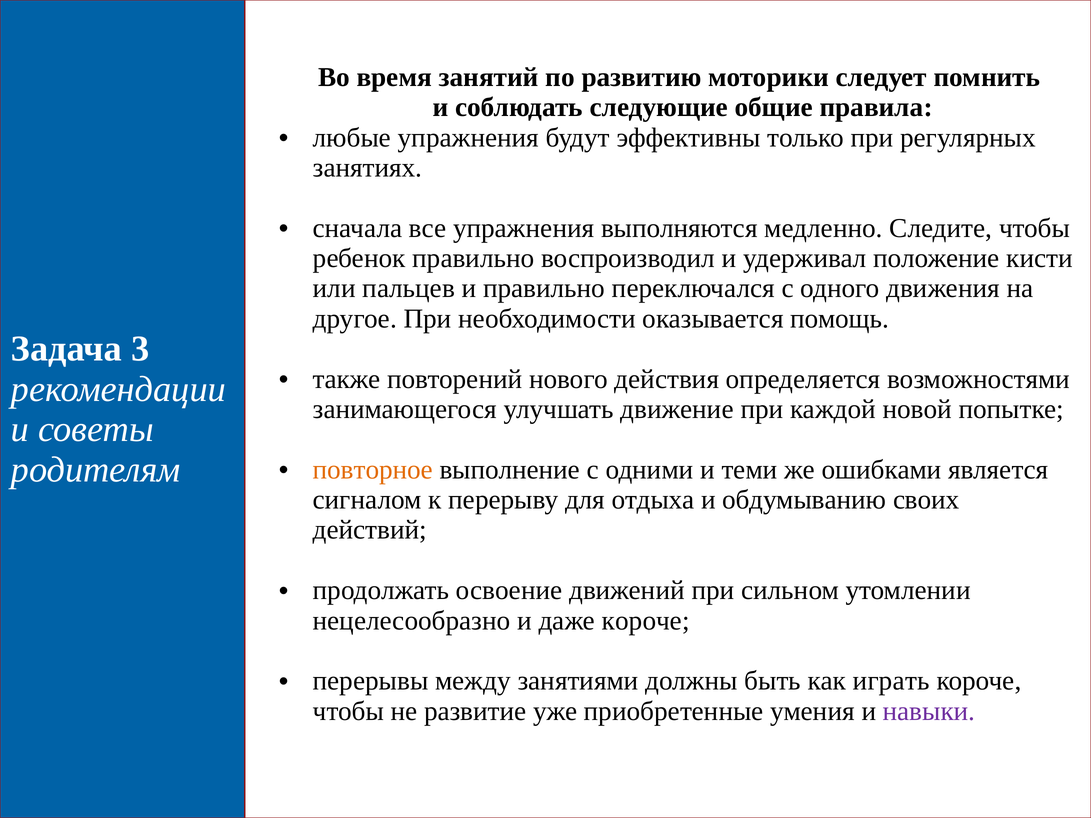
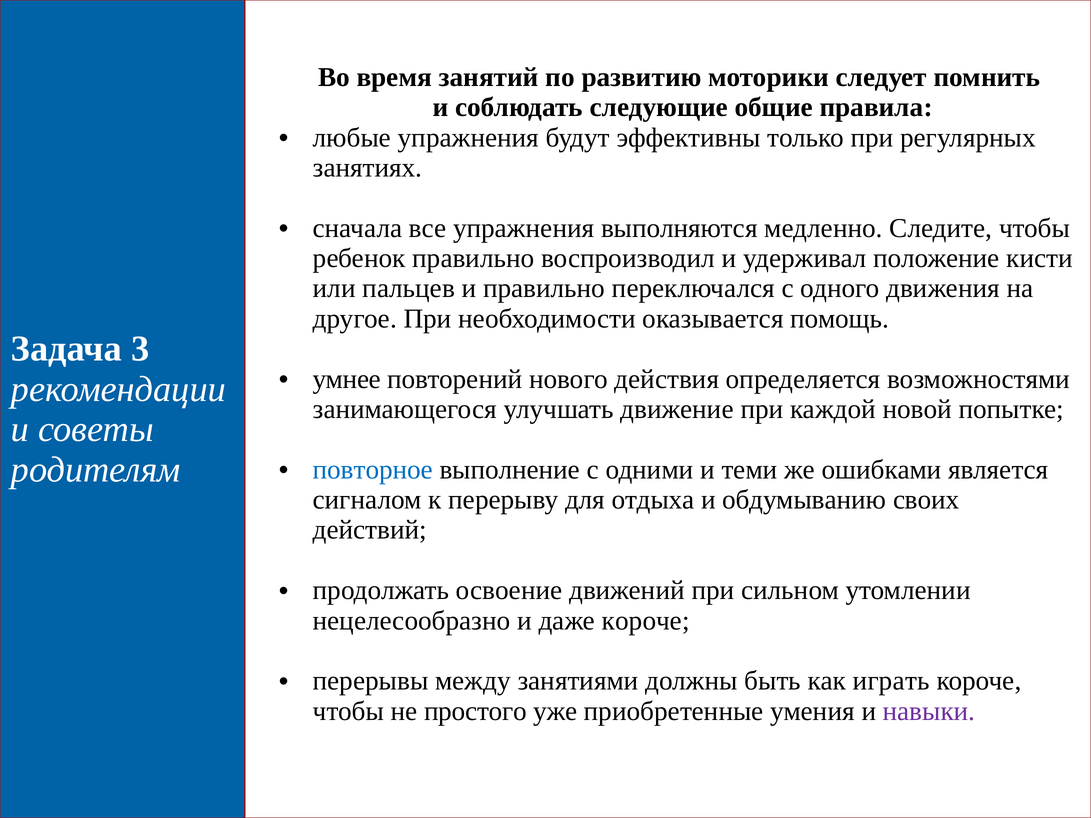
также: также -> умнее
повторное colour: orange -> blue
развитие: развитие -> простого
